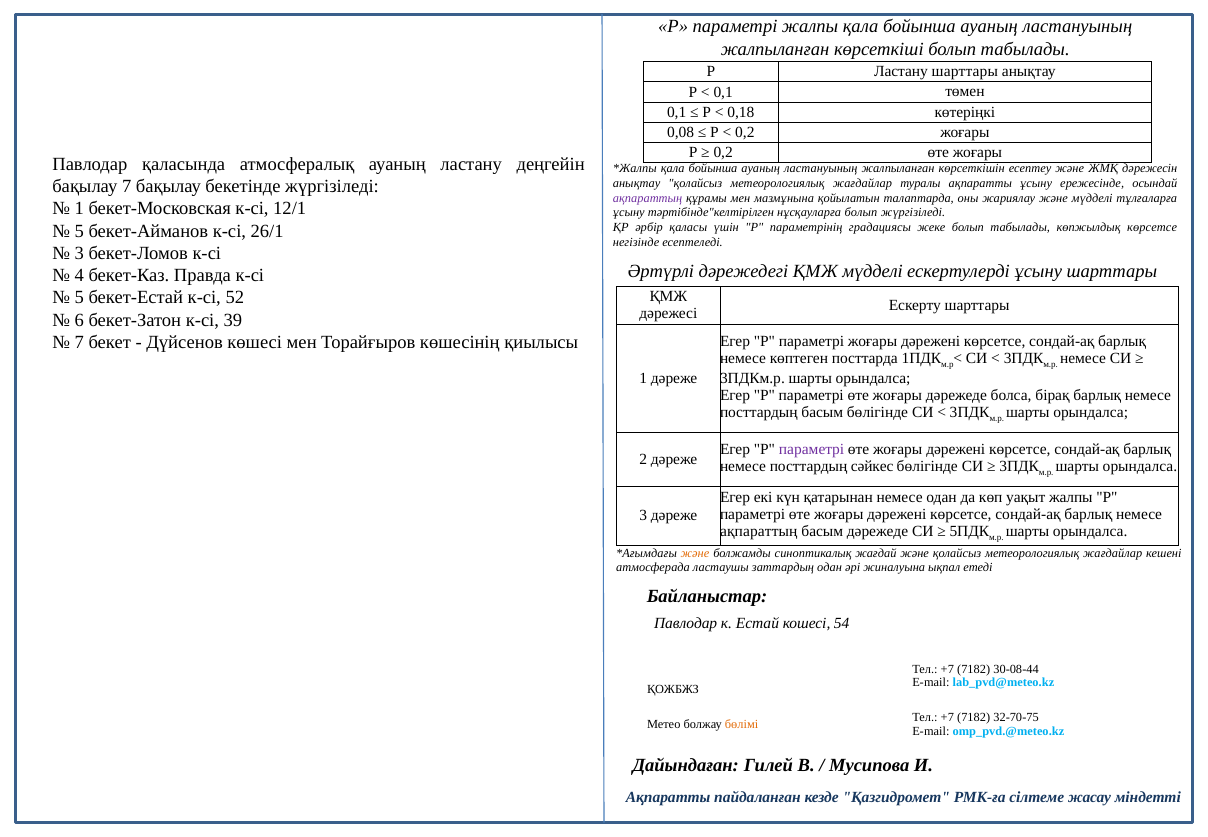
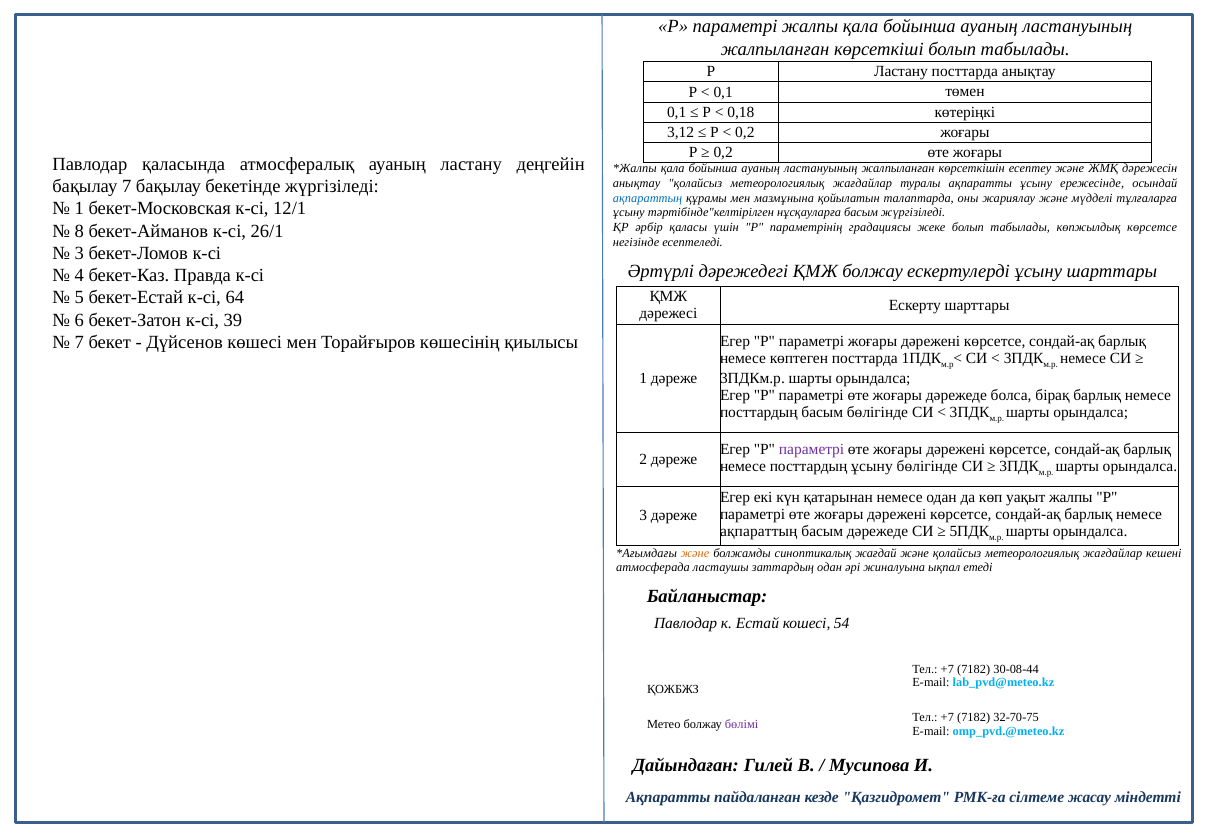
Ластану шарттары: шарттары -> посттарда
0,08: 0,08 -> 3,12
ақпараттың at (648, 198) colour: purple -> blue
нұсқауларға болып: болып -> басым
5 at (79, 231): 5 -> 8
ҚМЖ мүдделі: мүдделі -> болжау
52: 52 -> 64
посттардың сәйкес: сәйкес -> ұсыну
бөлімі colour: orange -> purple
